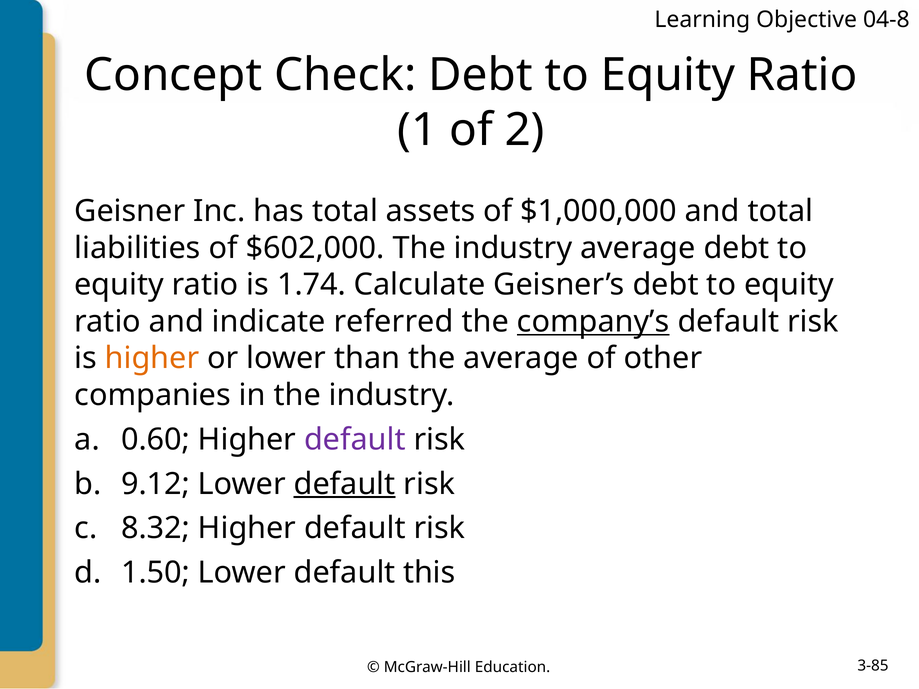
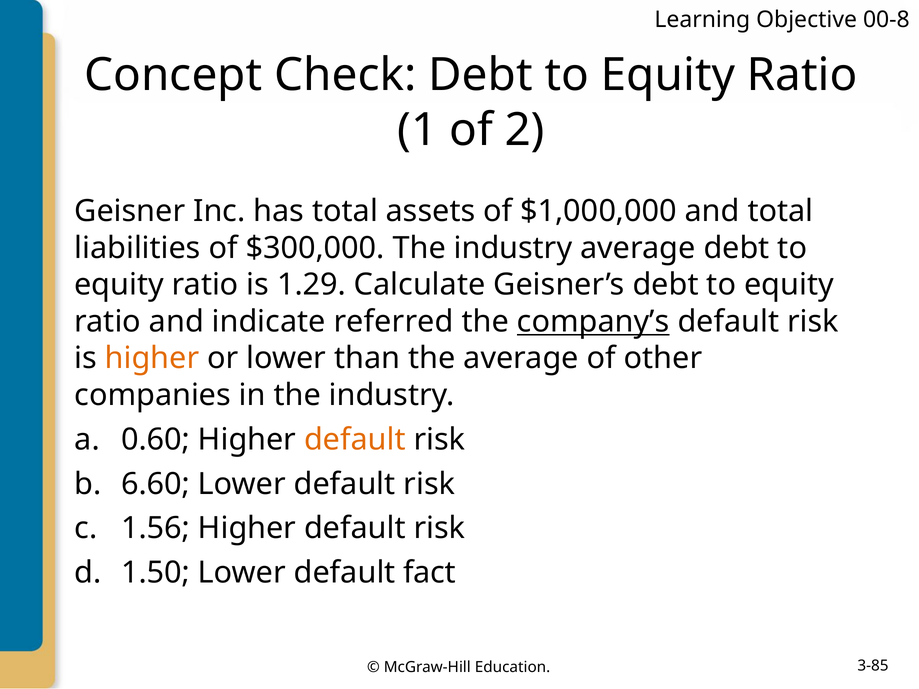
04-8: 04-8 -> 00-8
$602,000: $602,000 -> $300,000
1.74: 1.74 -> 1.29
default at (355, 440) colour: purple -> orange
9.12: 9.12 -> 6.60
default at (345, 484) underline: present -> none
8.32: 8.32 -> 1.56
this: this -> fact
